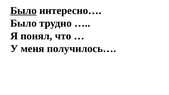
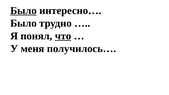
что underline: none -> present
